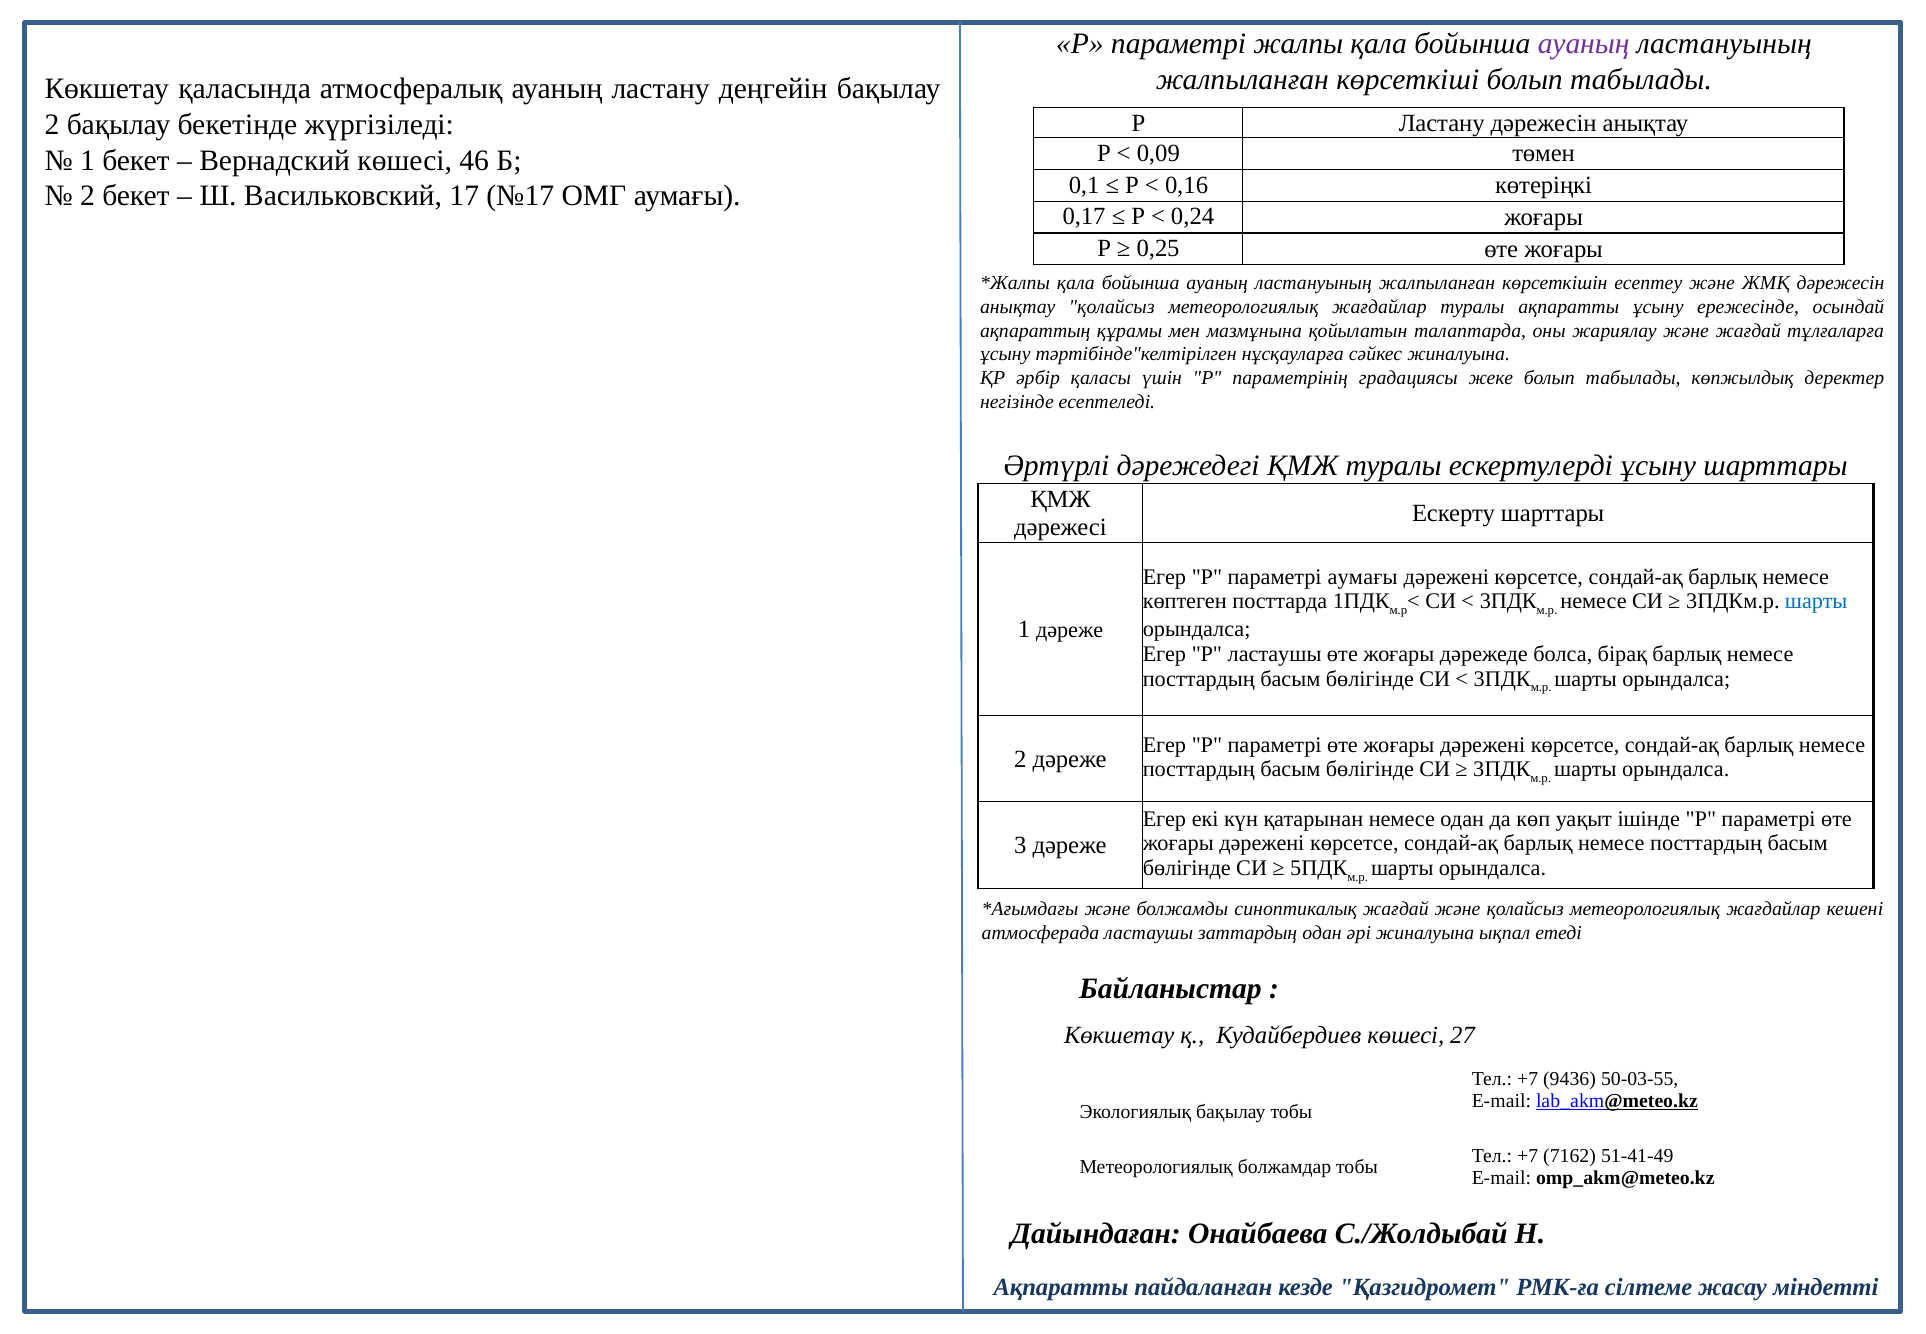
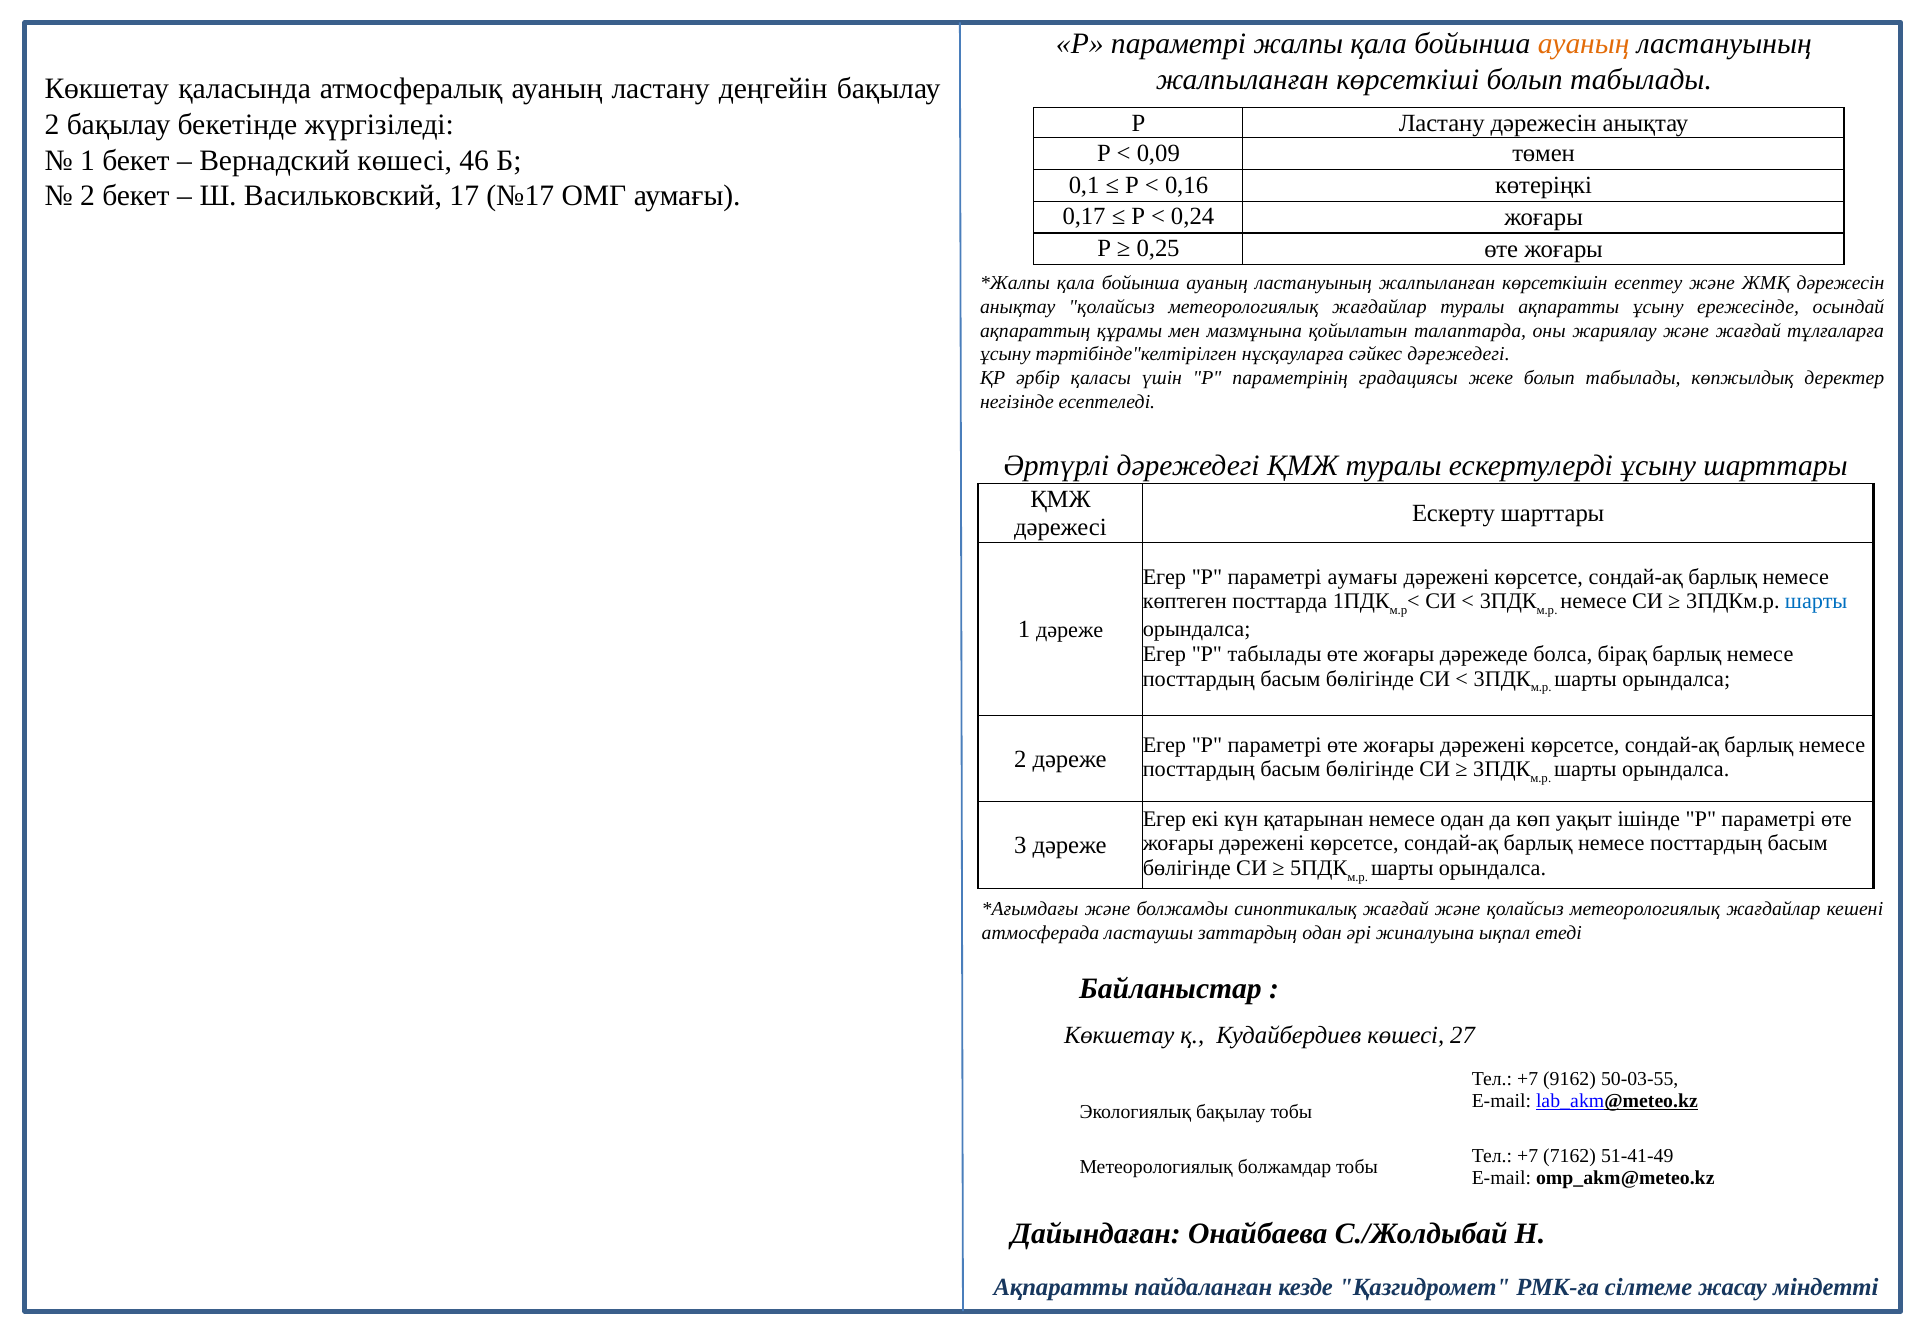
ауаның at (1584, 44) colour: purple -> orange
сәйкес жиналуына: жиналуына -> дәрежедегі
P ластаушы: ластаушы -> табылады
9436: 9436 -> 9162
